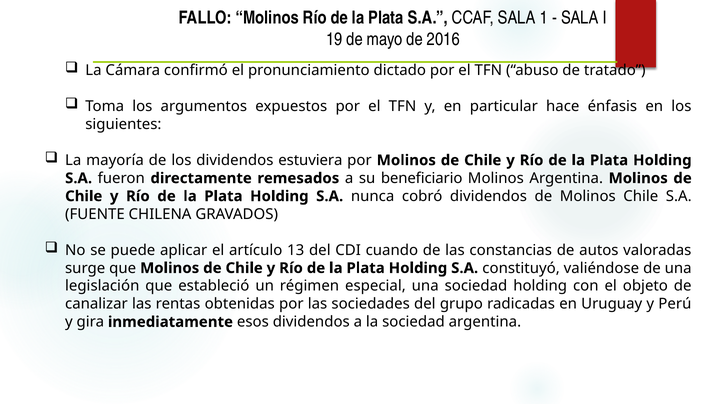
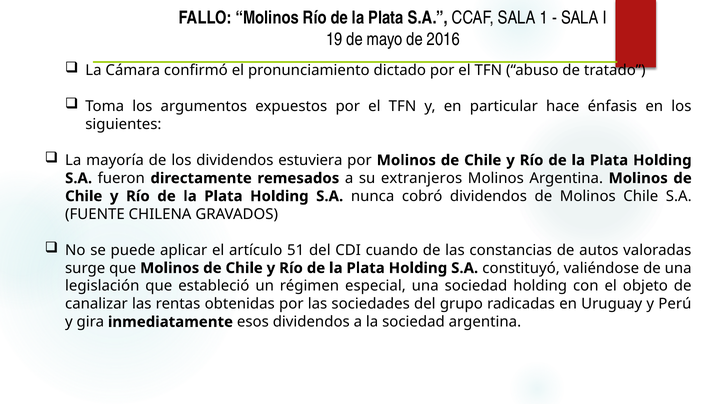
beneficiario: beneficiario -> extranjeros
13: 13 -> 51
